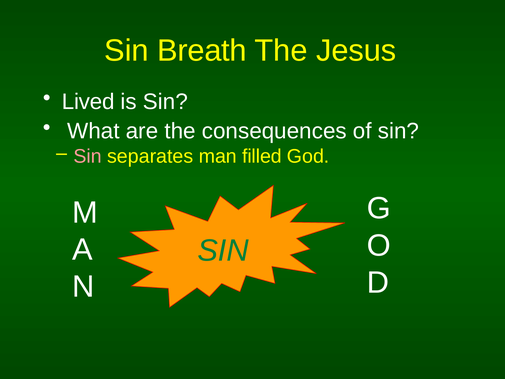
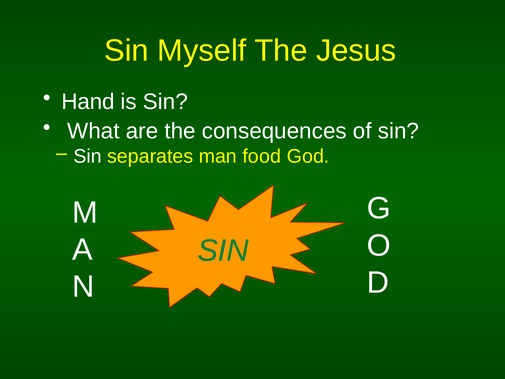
Breath: Breath -> Myself
Lived: Lived -> Hand
Sin at (88, 156) colour: pink -> white
filled: filled -> food
